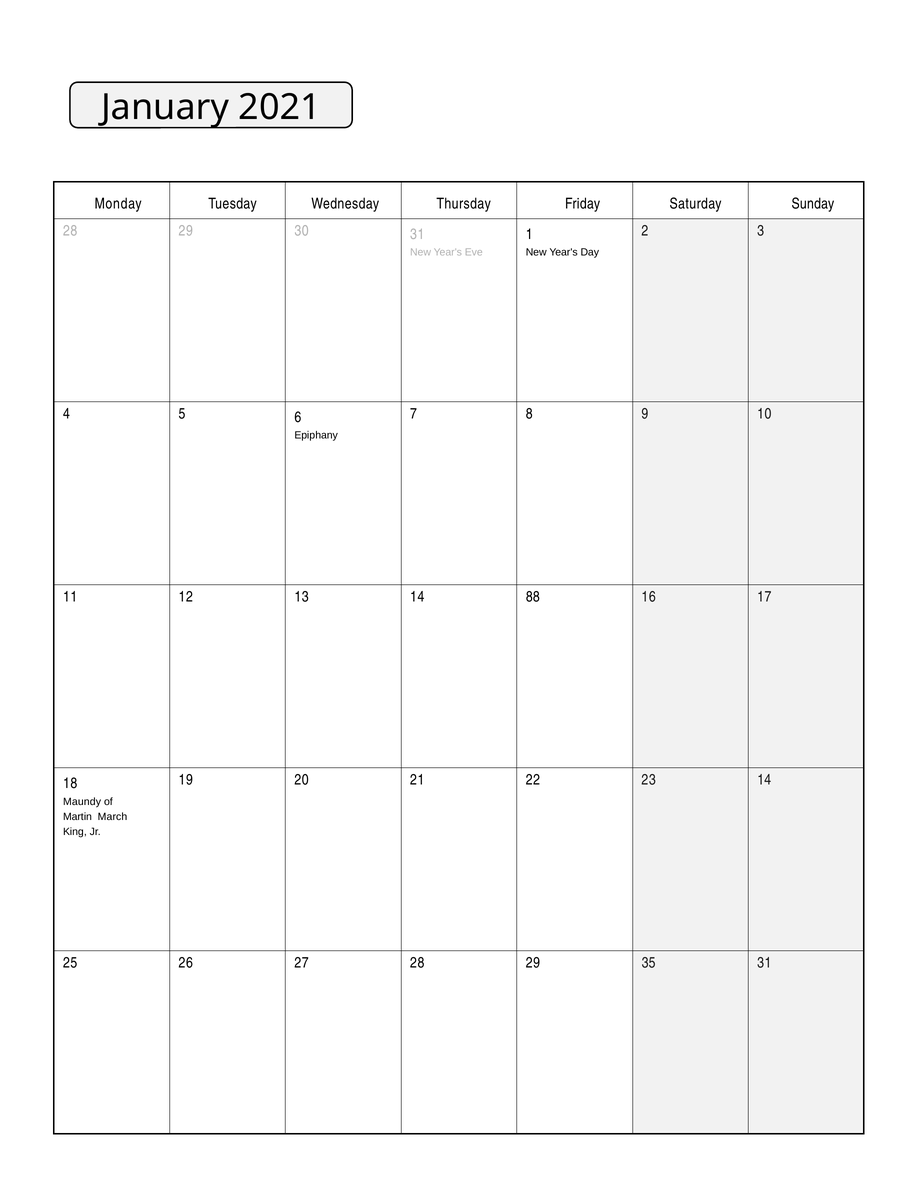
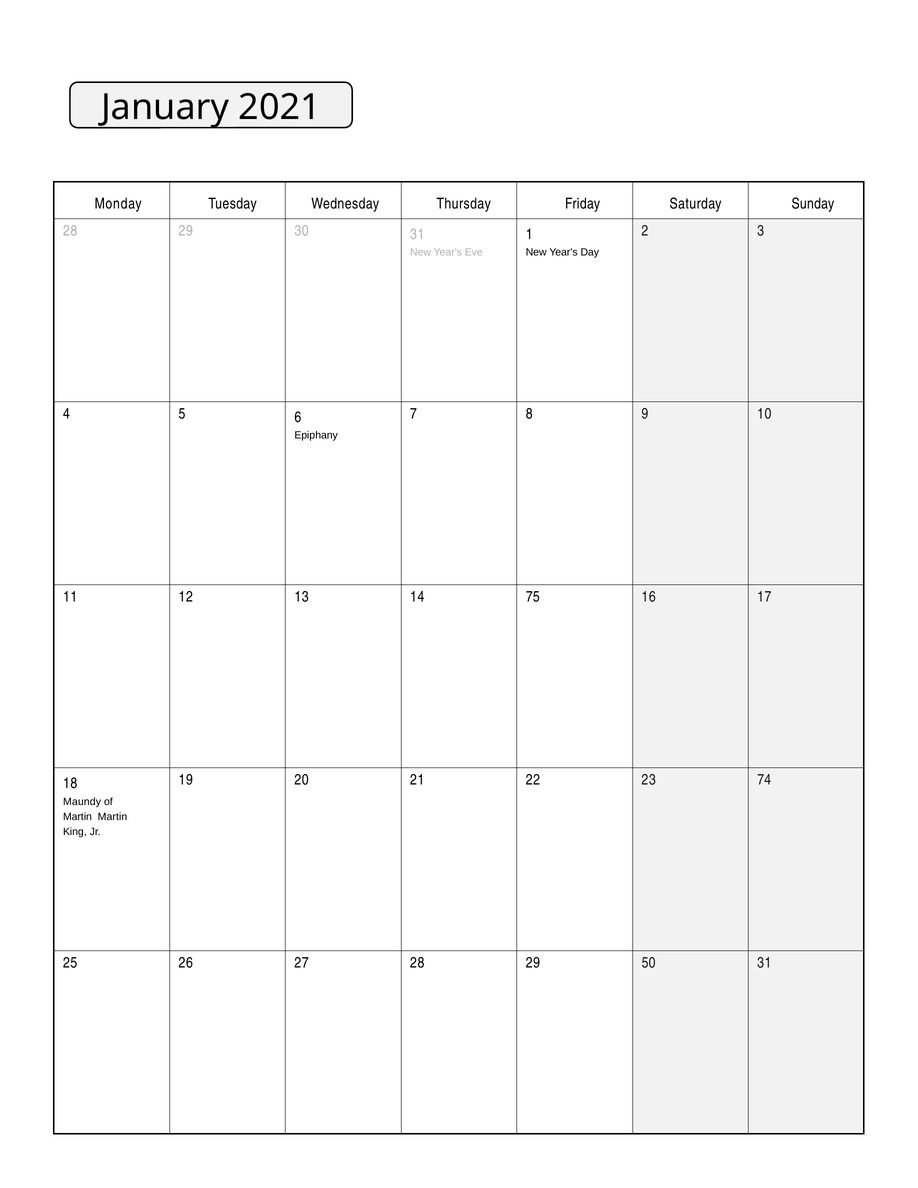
88: 88 -> 75
23 14: 14 -> 74
Martin March: March -> Martin
35: 35 -> 50
